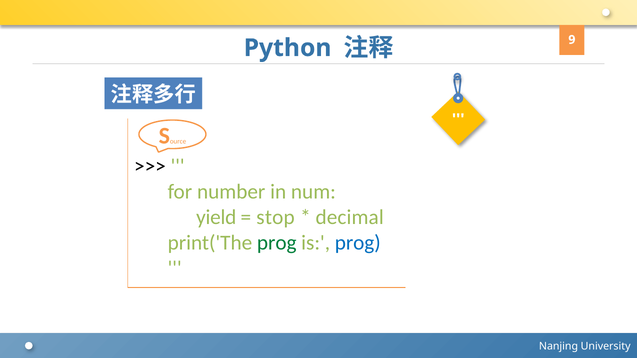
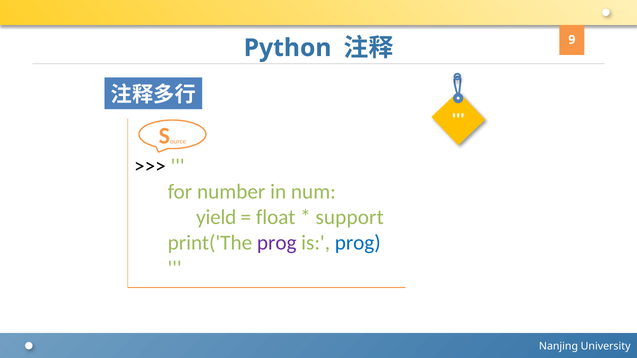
stop: stop -> float
decimal: decimal -> support
prog at (277, 243) colour: green -> purple
